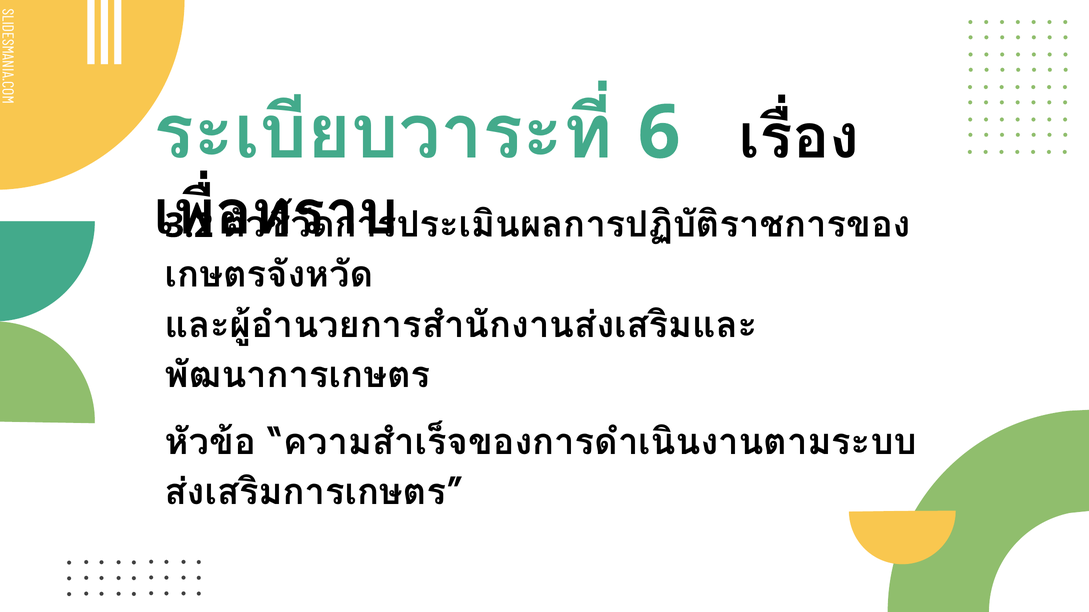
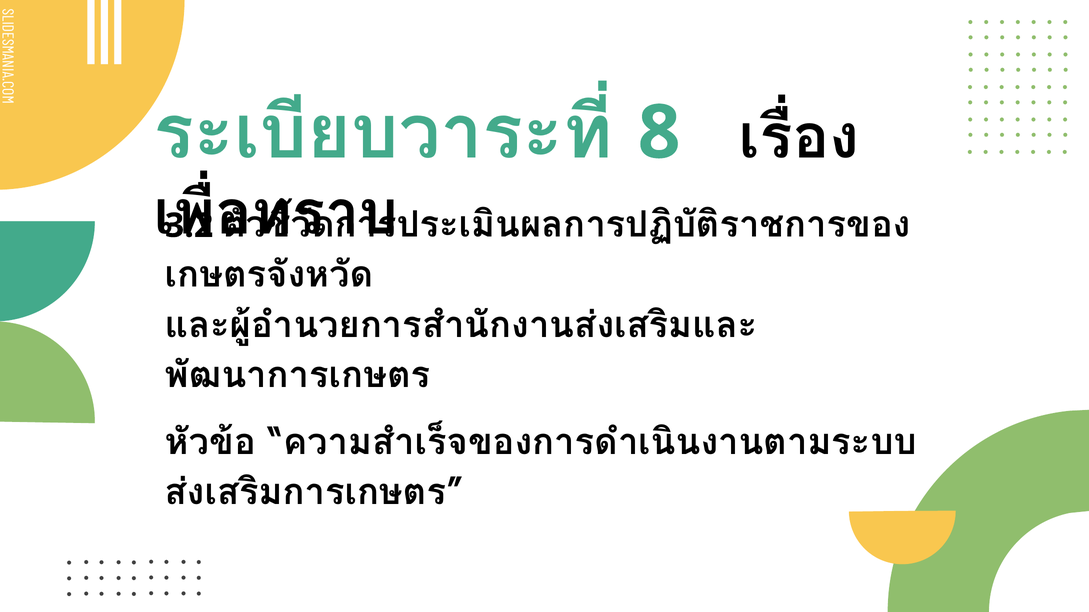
6: 6 -> 8
